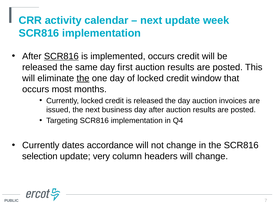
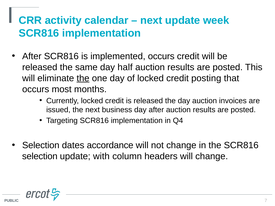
SCR816 at (61, 56) underline: present -> none
first: first -> half
window: window -> posting
Currently at (41, 146): Currently -> Selection
very: very -> with
